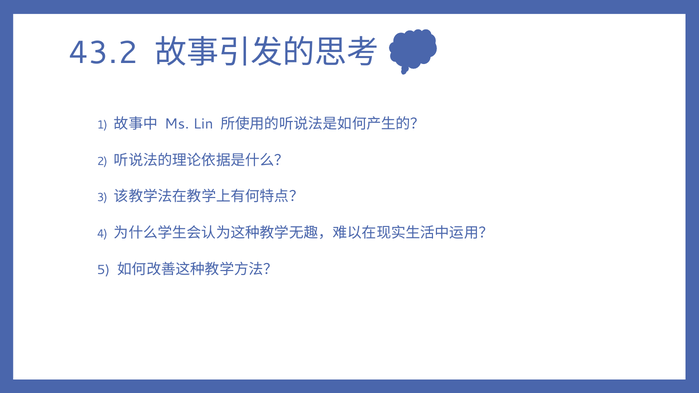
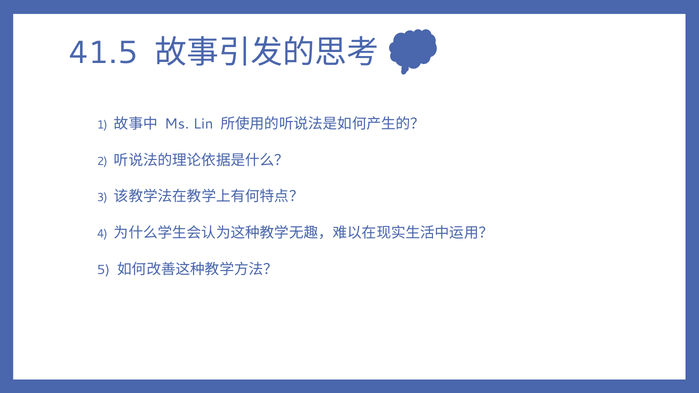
43.2: 43.2 -> 41.5
